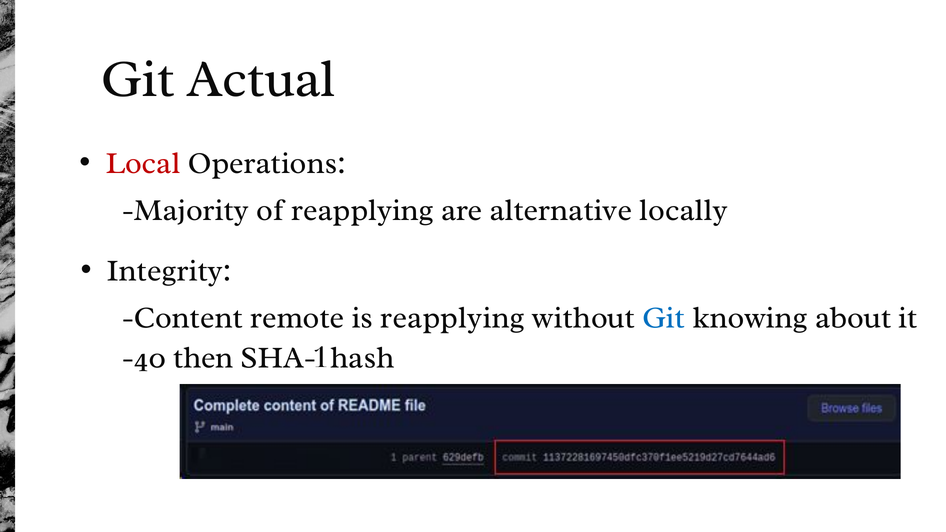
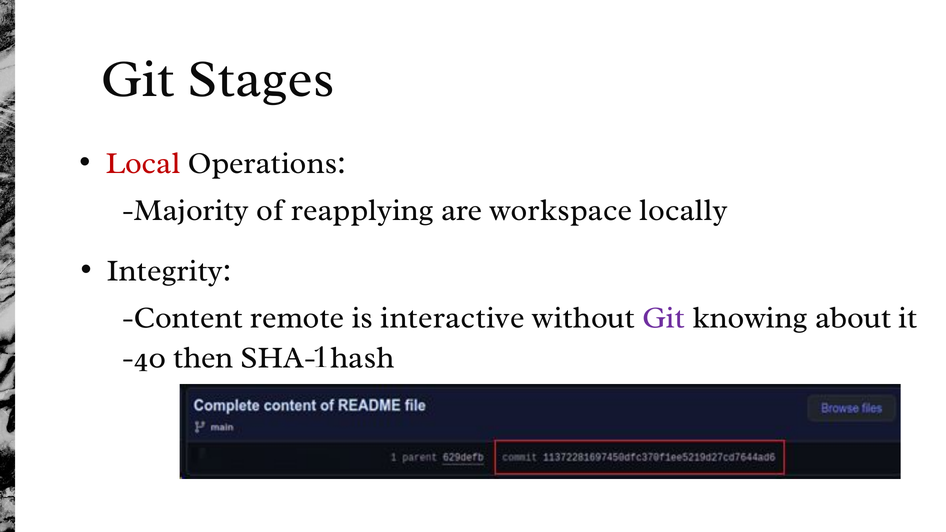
Actual: Actual -> Stages
alternative: alternative -> workspace
is reapplying: reapplying -> interactive
Git at (664, 318) colour: blue -> purple
